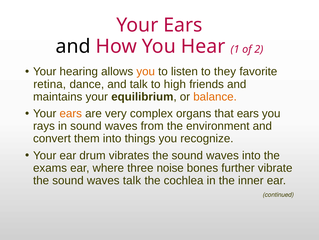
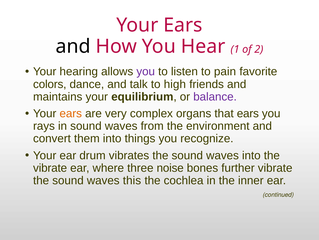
you at (146, 71) colour: orange -> purple
they: they -> pain
retina: retina -> colors
balance colour: orange -> purple
exams at (50, 168): exams -> vibrate
waves talk: talk -> this
